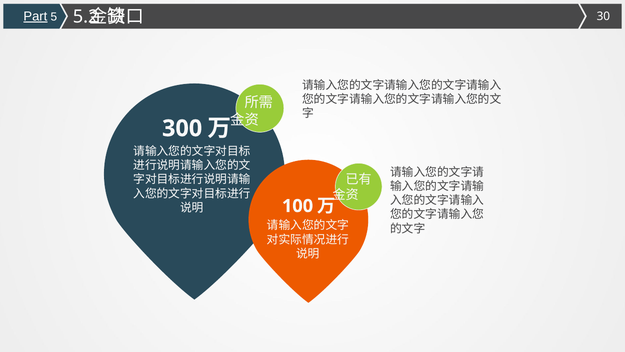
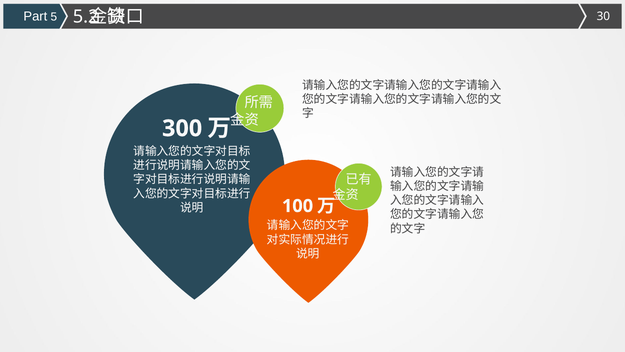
Part underline: present -> none
